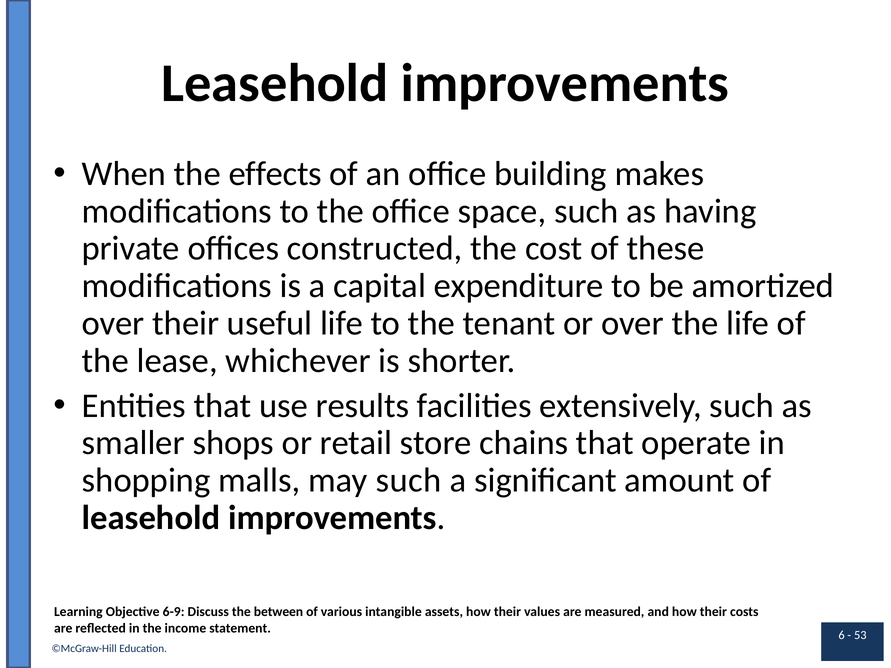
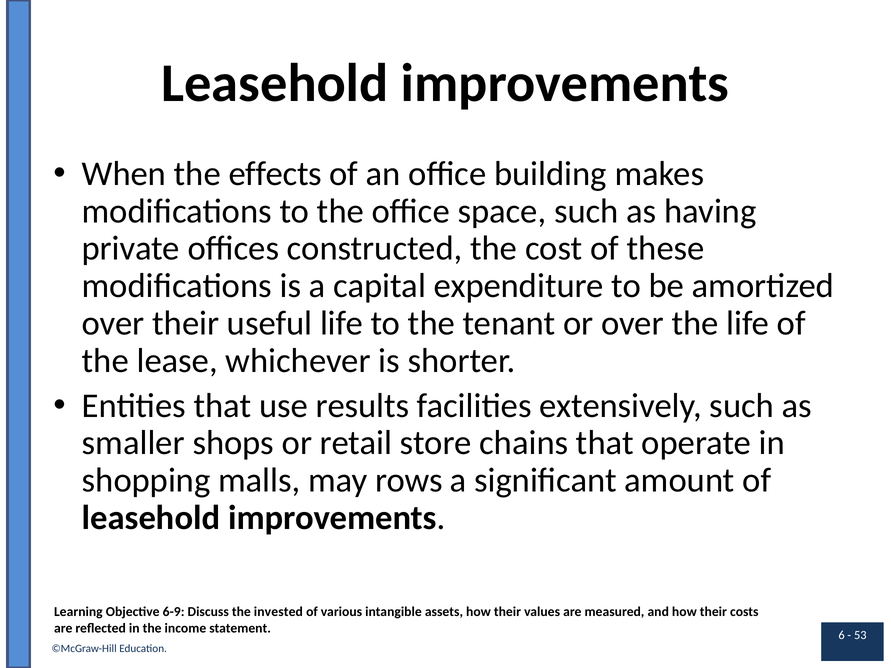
may such: such -> rows
between: between -> invested
